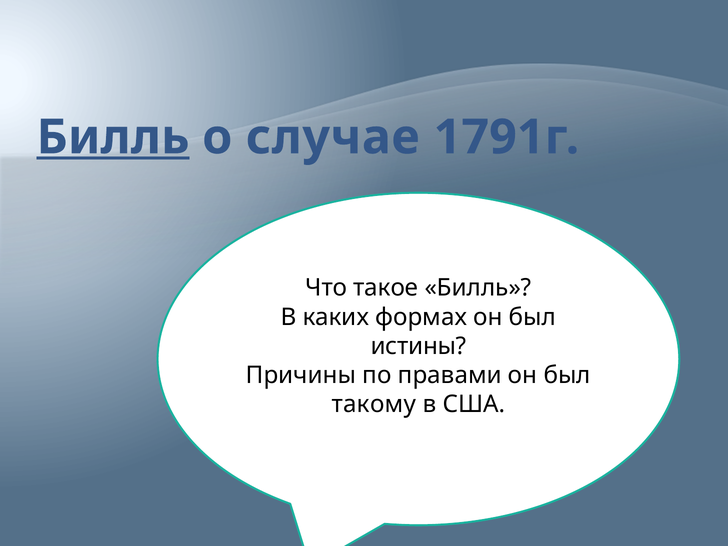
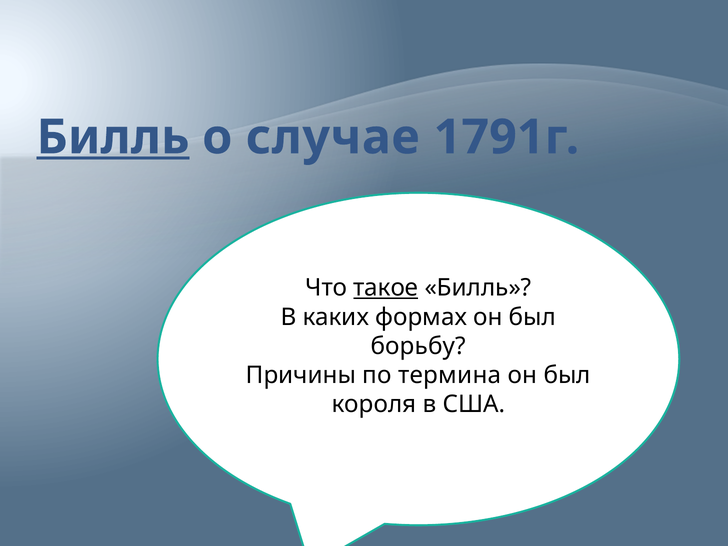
такое underline: none -> present
истины: истины -> борьбу
правами: правами -> термина
такому: такому -> короля
